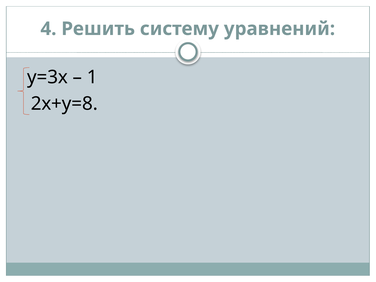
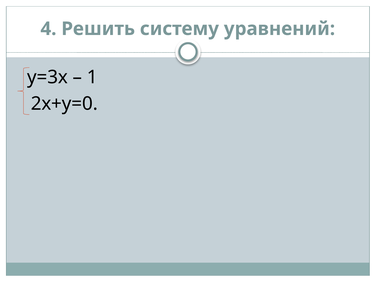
2х+у=8: 2х+у=8 -> 2х+у=0
